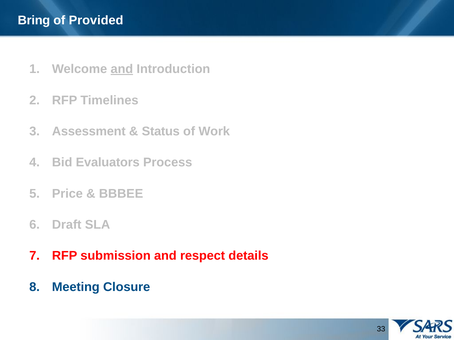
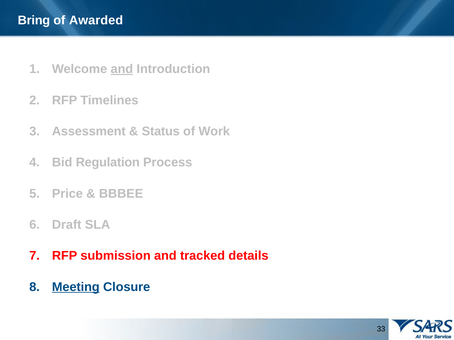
Provided: Provided -> Awarded
Evaluators: Evaluators -> Regulation
respect: respect -> tracked
Meeting underline: none -> present
